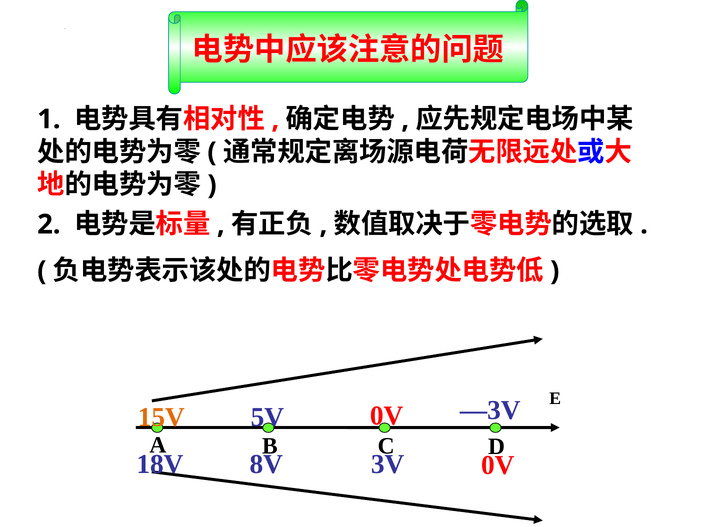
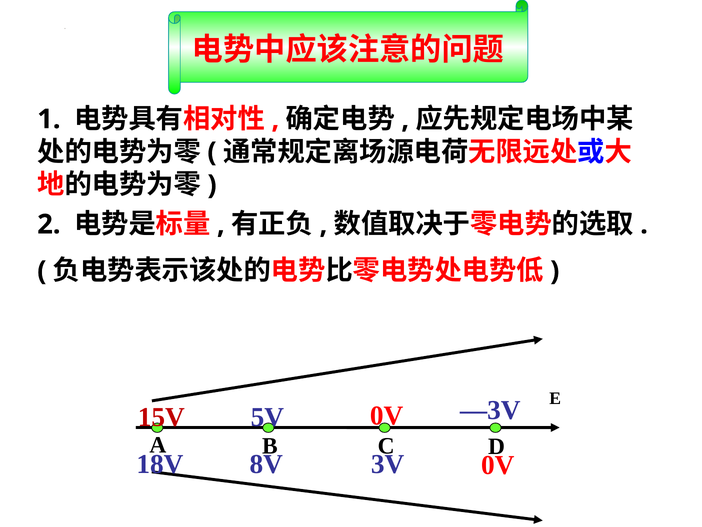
15V colour: orange -> red
